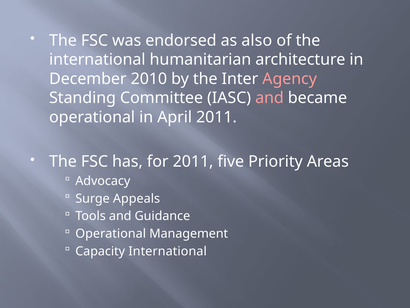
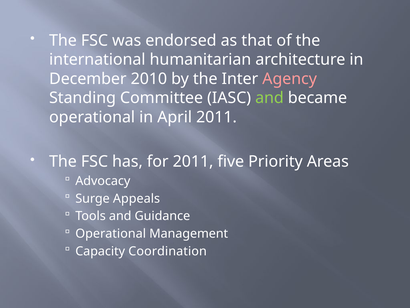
also: also -> that
and at (270, 98) colour: pink -> light green
Capacity International: International -> Coordination
